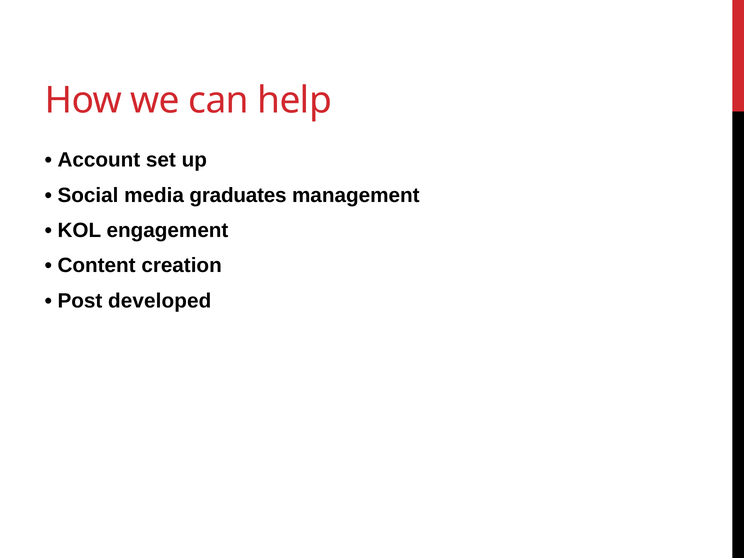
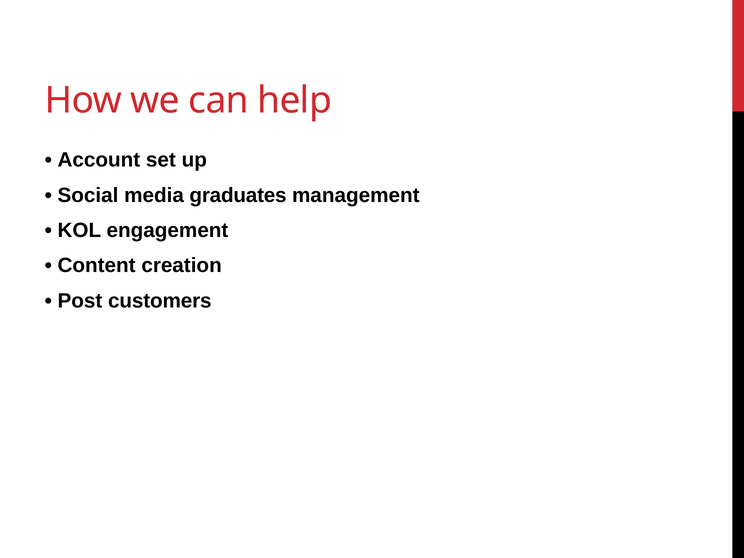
developed: developed -> customers
